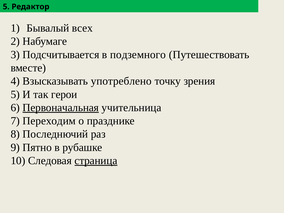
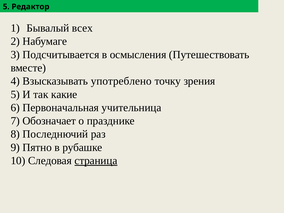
подземного: подземного -> осмысления
герои: герои -> какие
Первоначальная underline: present -> none
Переходим: Переходим -> Обозначает
